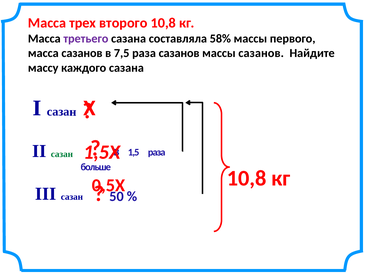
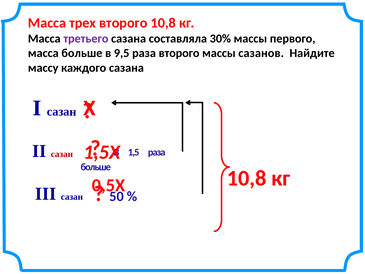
58%: 58% -> 30%
масса сазанов: сазанов -> больше
7,5: 7,5 -> 9,5
раза сазанов: сазанов -> второго
сазан at (62, 154) colour: green -> red
